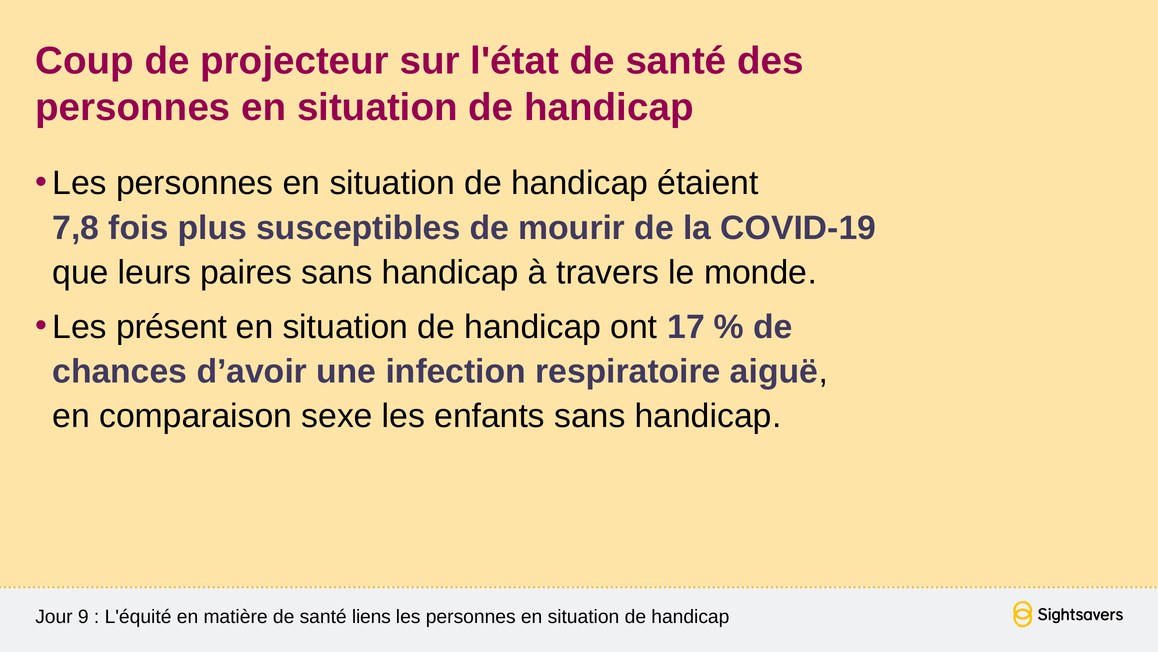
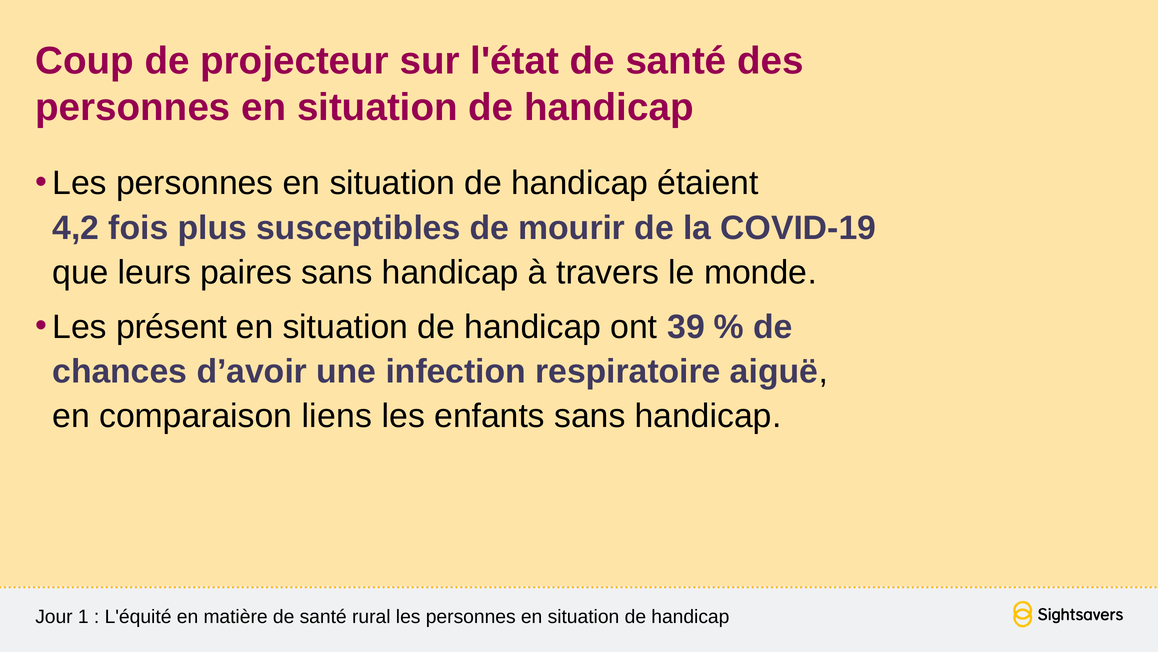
7,8: 7,8 -> 4,2
17: 17 -> 39
sexe: sexe -> liens
9: 9 -> 1
liens: liens -> rural
